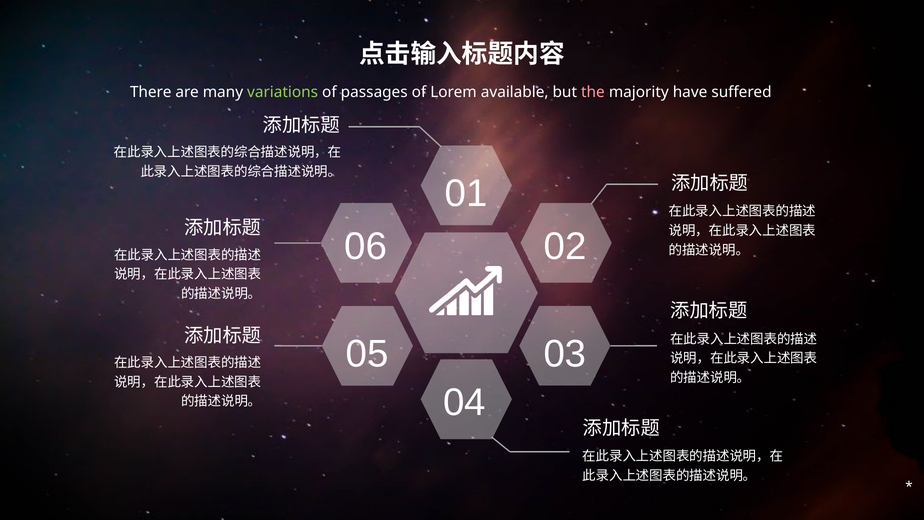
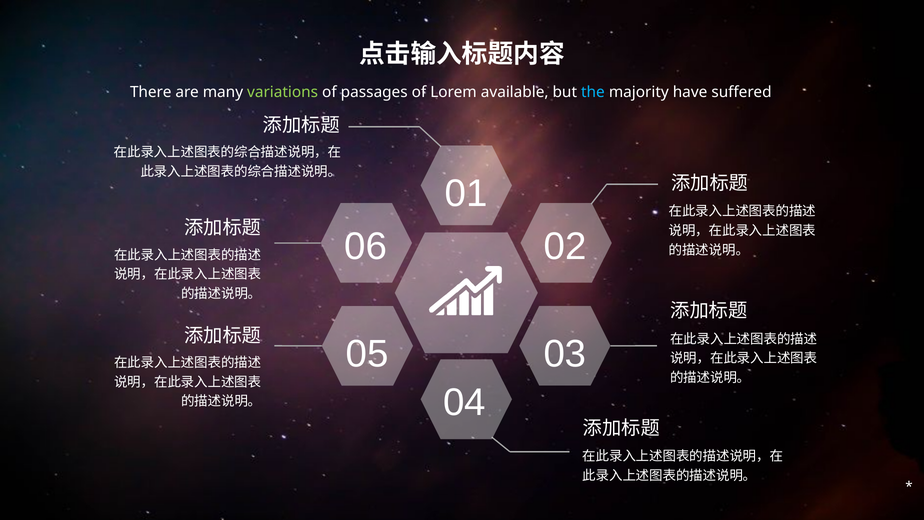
the colour: pink -> light blue
